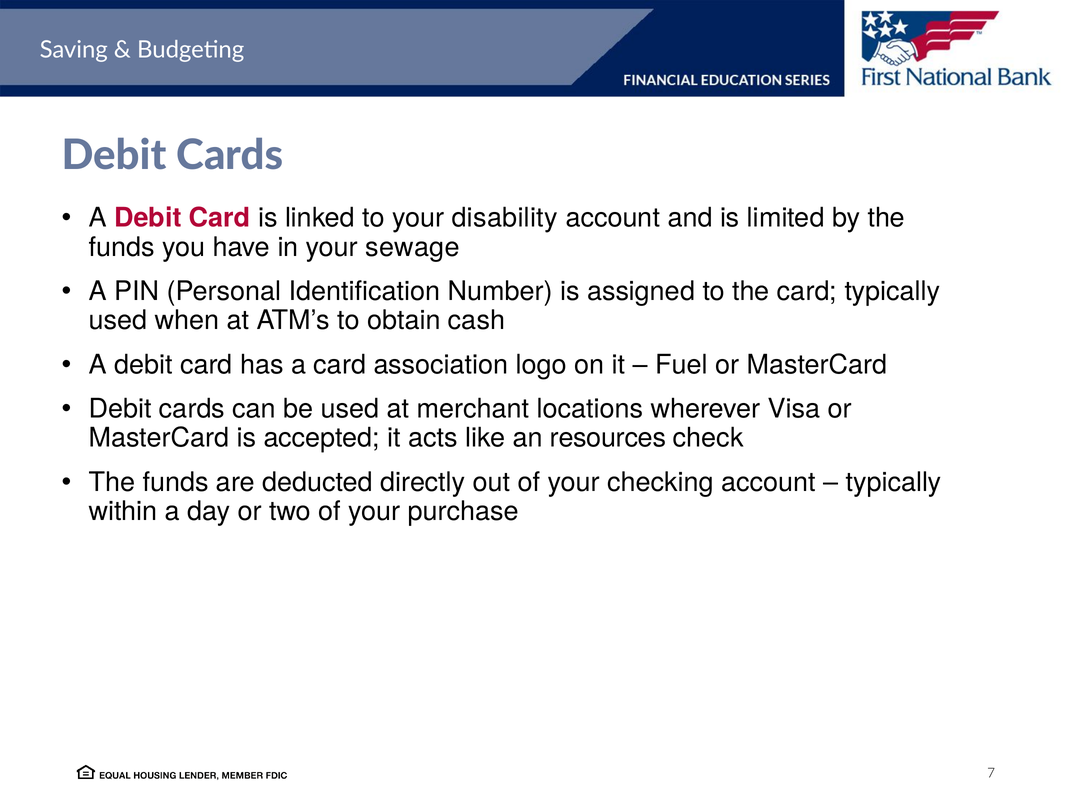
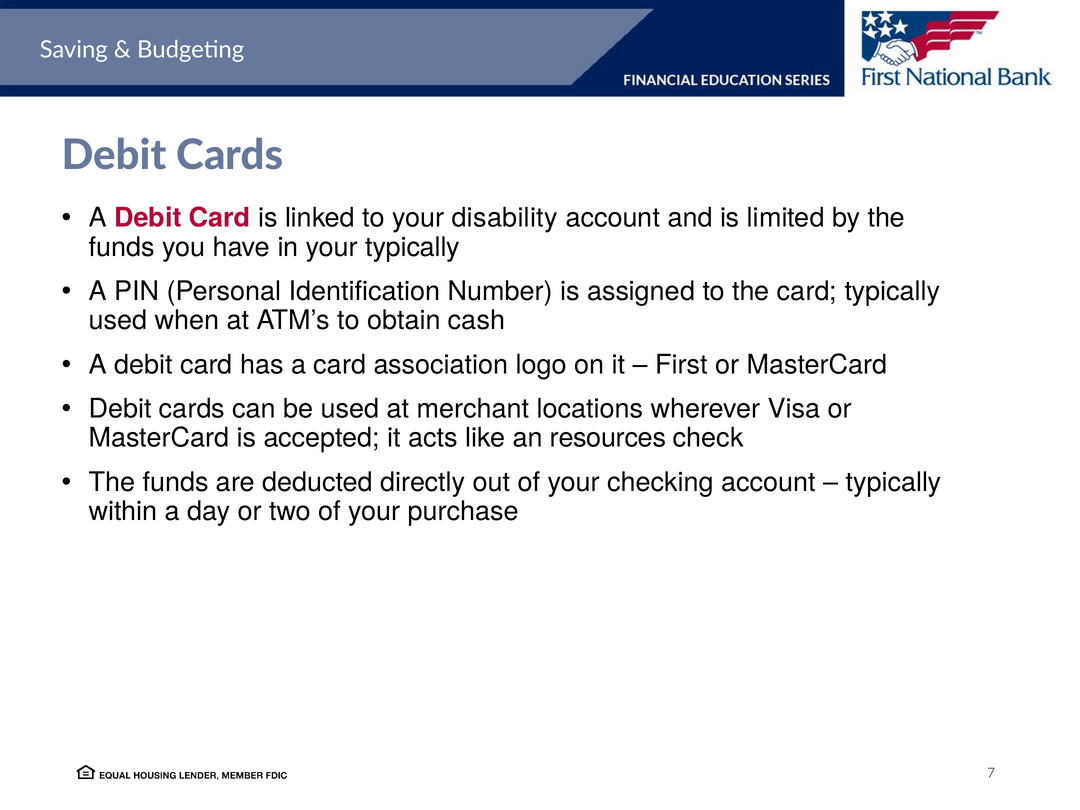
your sewage: sewage -> typically
Fuel: Fuel -> First
